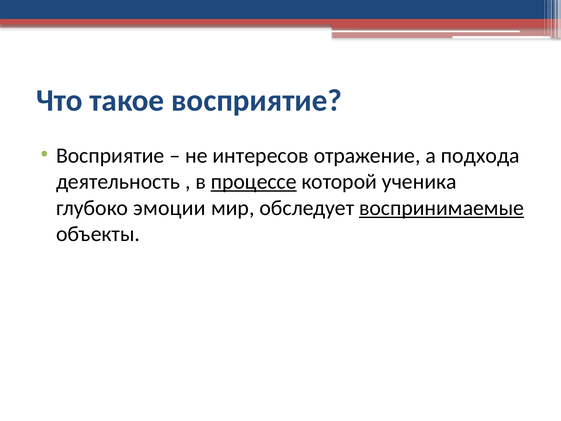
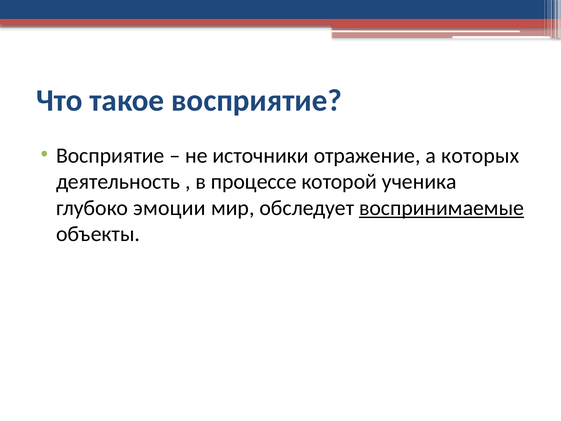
интересов: интересов -> источники
подхода: подхода -> которых
процессе underline: present -> none
